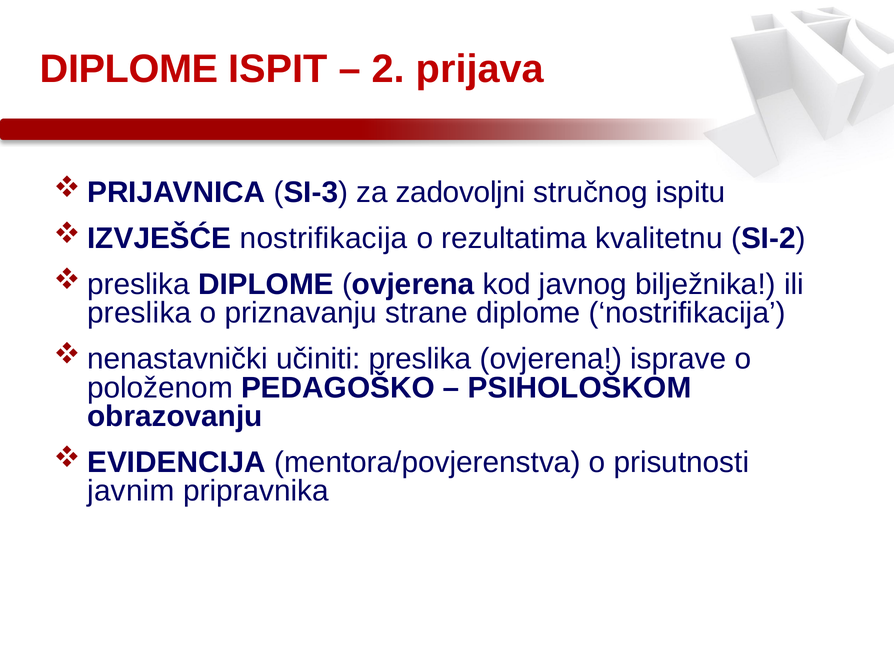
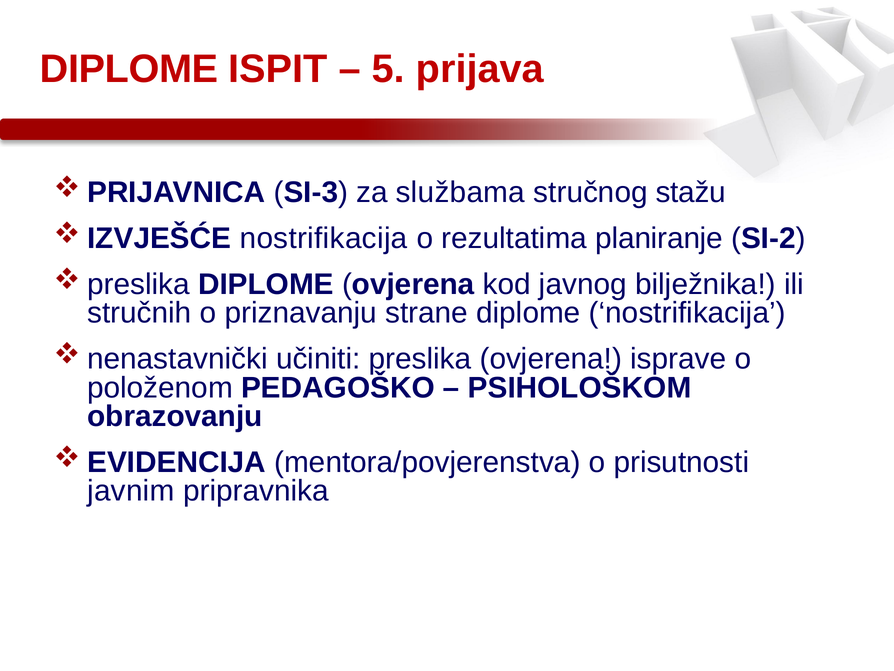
2: 2 -> 5
zadovoljni: zadovoljni -> službama
ispitu: ispitu -> stažu
kvalitetnu: kvalitetnu -> planiranje
preslika at (139, 313): preslika -> stručnih
